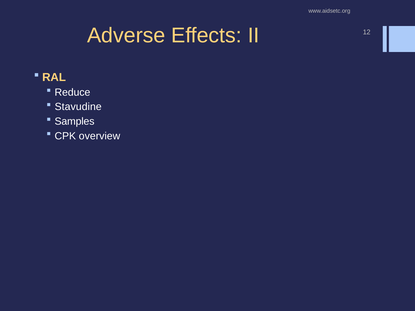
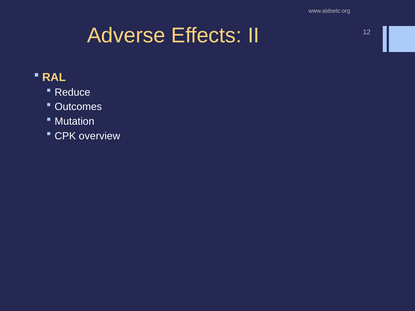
Stavudine: Stavudine -> Outcomes
Samples: Samples -> Mutation
